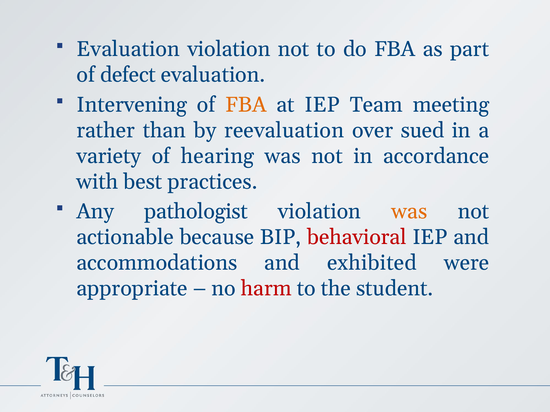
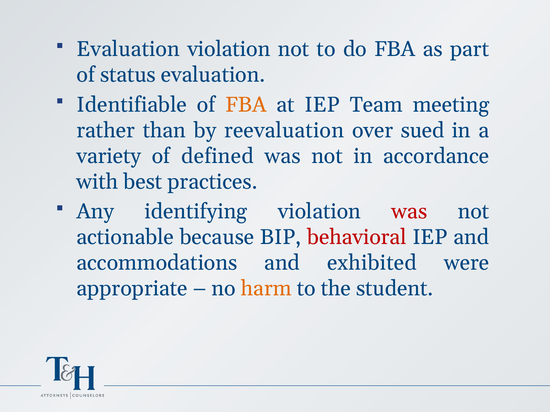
defect: defect -> status
Intervening: Intervening -> Identifiable
hearing: hearing -> defined
pathologist: pathologist -> identifying
was at (409, 212) colour: orange -> red
harm colour: red -> orange
